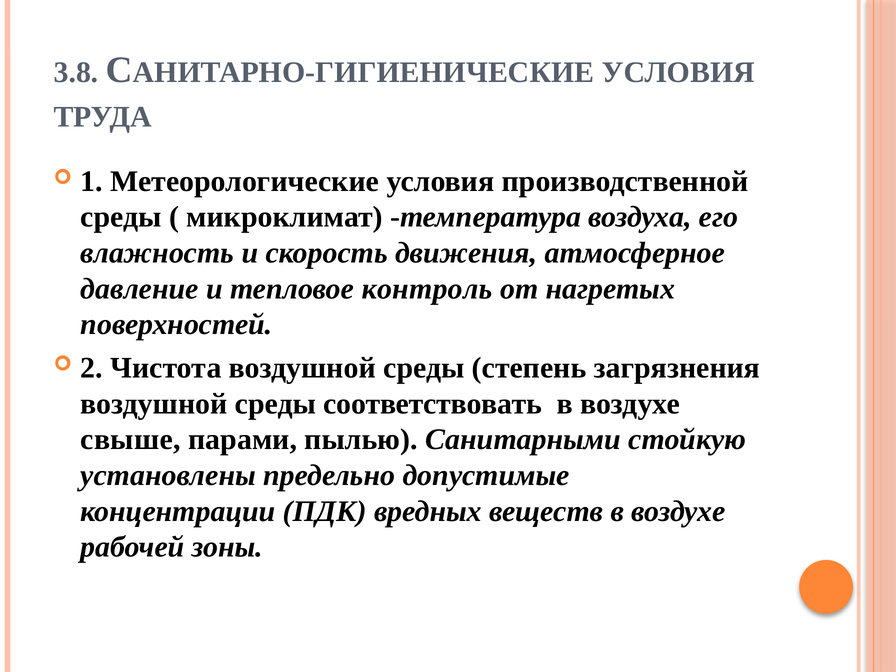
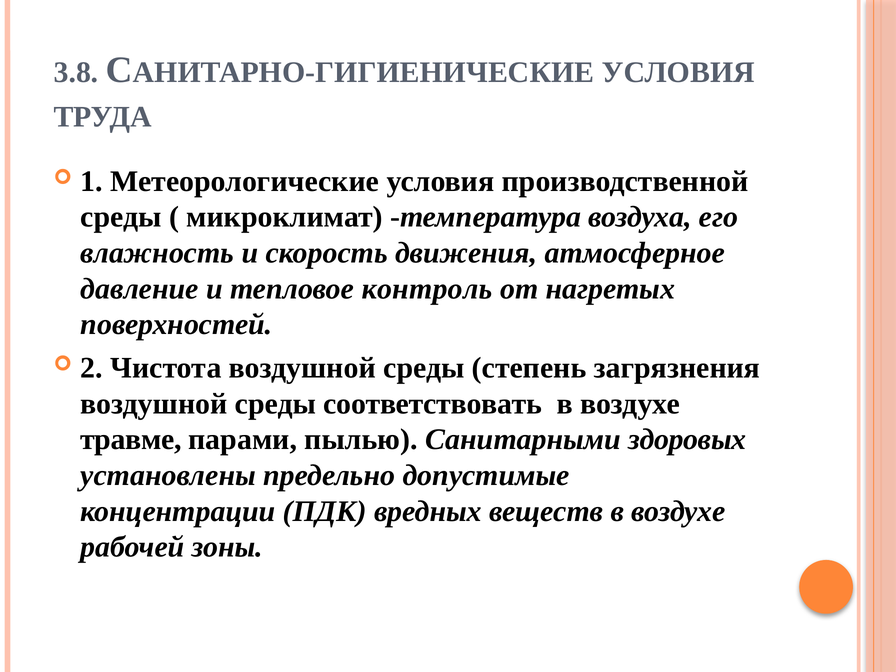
свыше: свыше -> травме
стойкую: стойкую -> здоровых
